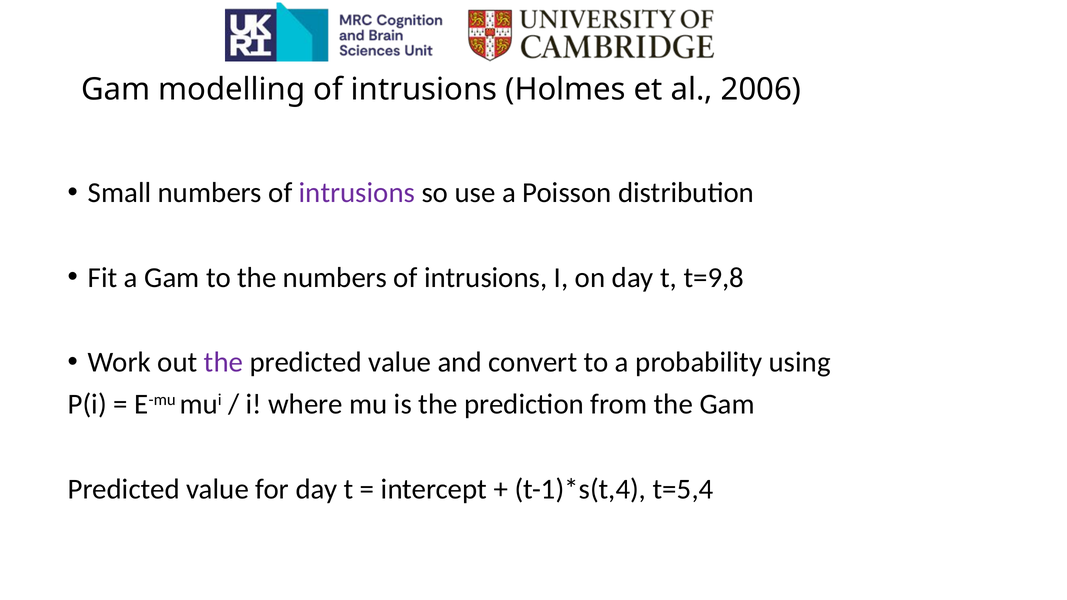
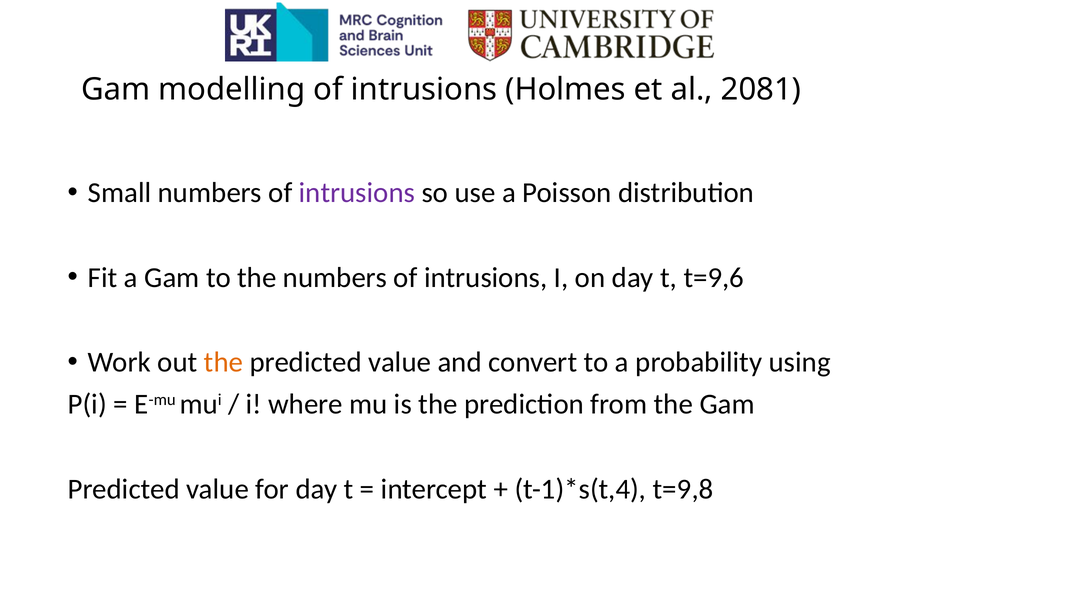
2006: 2006 -> 2081
t=9,8: t=9,8 -> t=9,6
the at (224, 362) colour: purple -> orange
t=5,4: t=5,4 -> t=9,8
